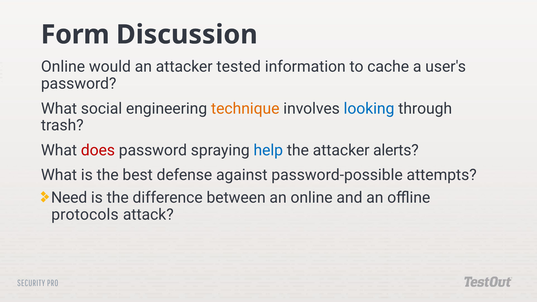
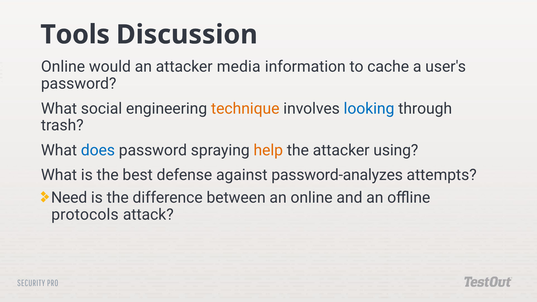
Form: Form -> Tools
tested: tested -> media
does colour: red -> blue
help colour: blue -> orange
alerts: alerts -> using
password-possible: password-possible -> password-analyzes
